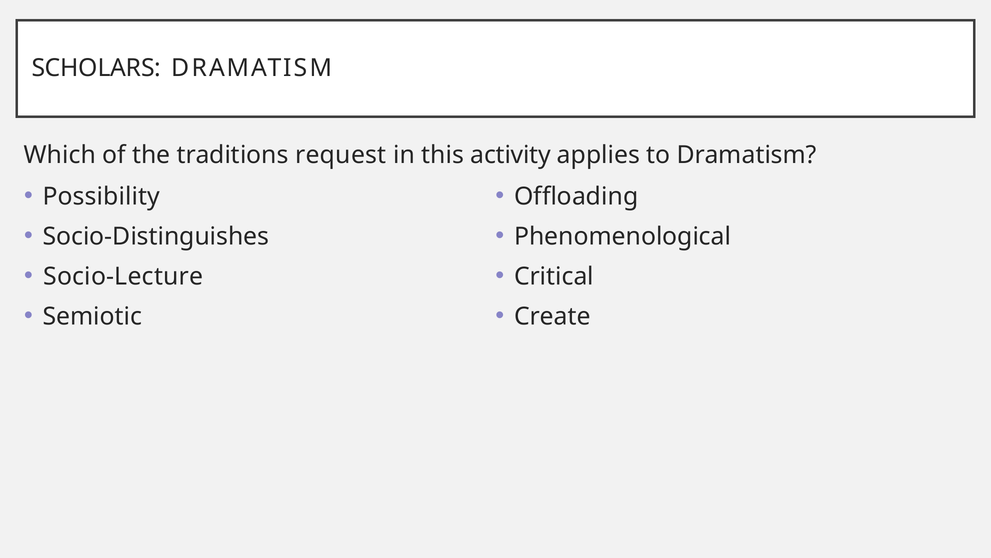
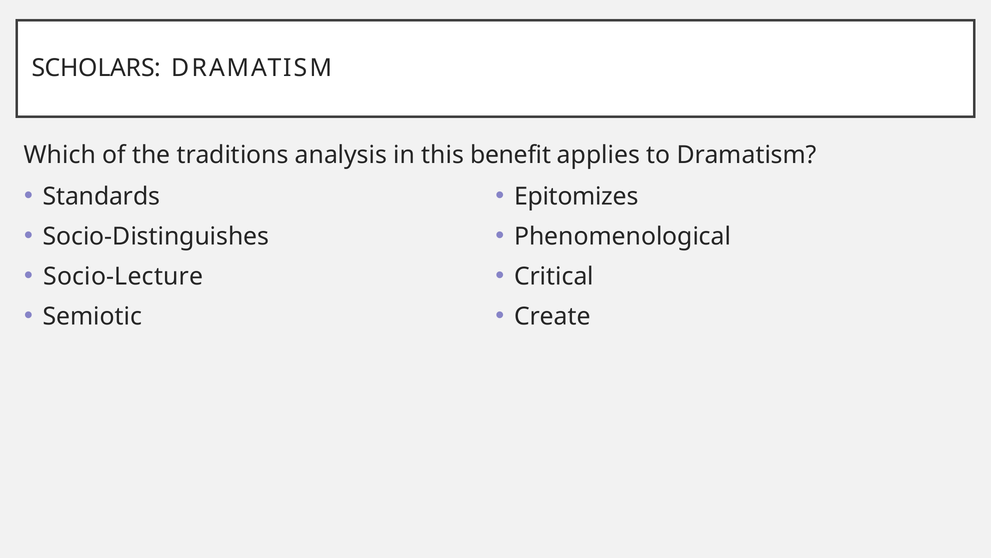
request: request -> analysis
activity: activity -> benefit
Possibility: Possibility -> Standards
Offloading: Offloading -> Epitomizes
